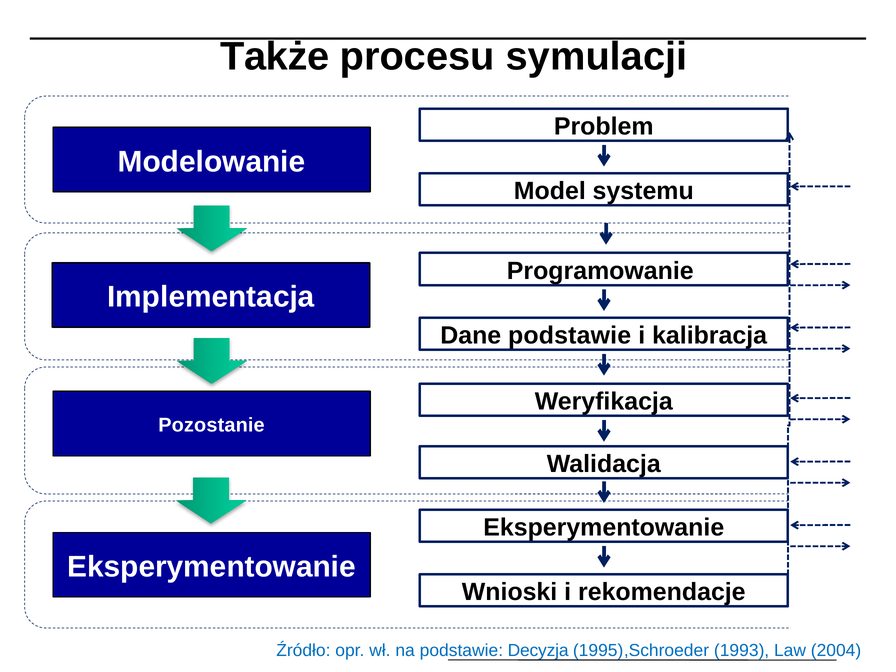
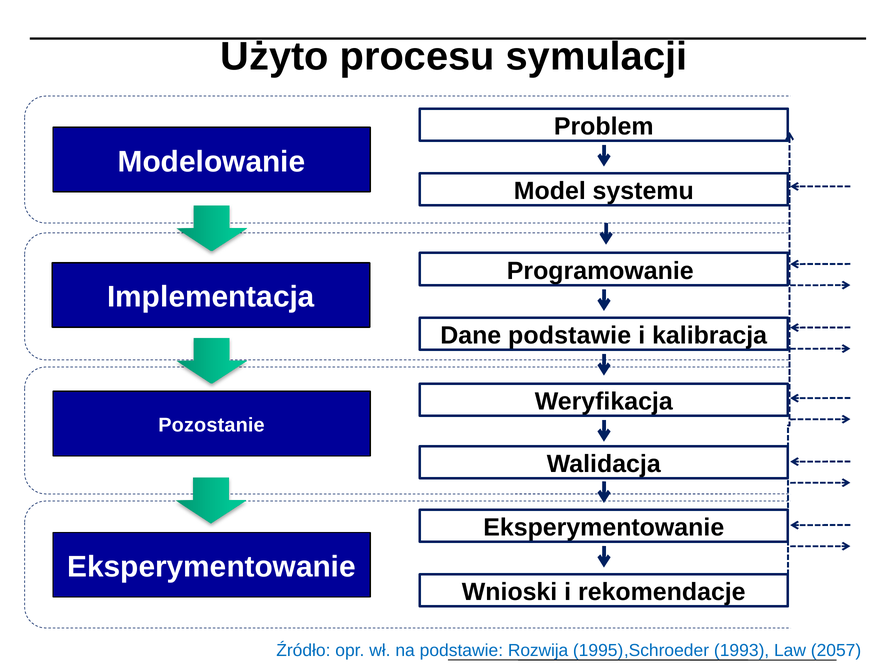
Także: Także -> Użyto
Decyzja: Decyzja -> Rozwija
2004: 2004 -> 2057
